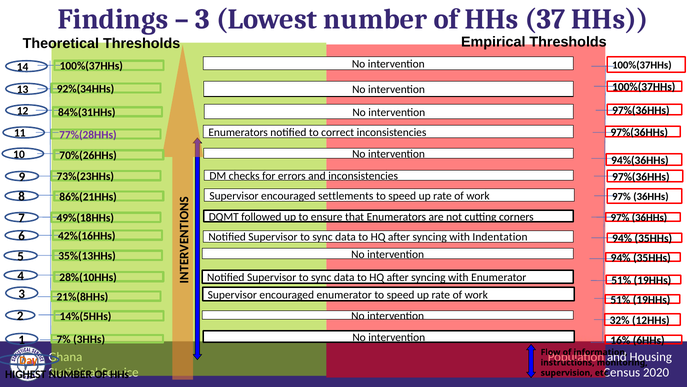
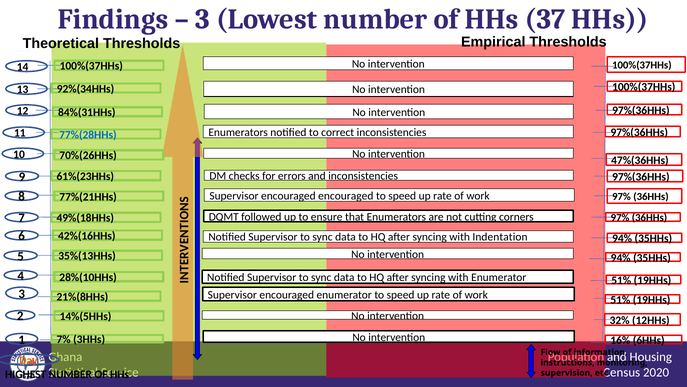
77%(28HHs colour: purple -> blue
94%(36HHs: 94%(36HHs -> 47%(36HHs
73%(23HHs: 73%(23HHs -> 61%(23HHs
encouraged settlements: settlements -> encouraged
86%(21HHs: 86%(21HHs -> 77%(21HHs
